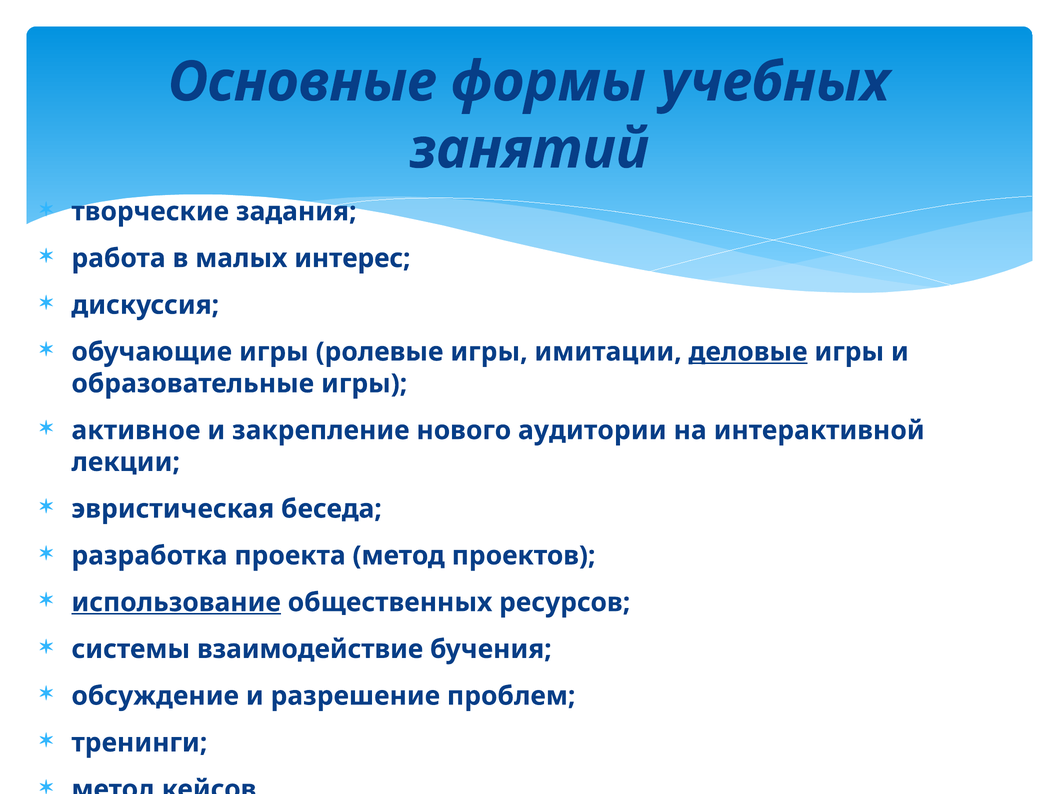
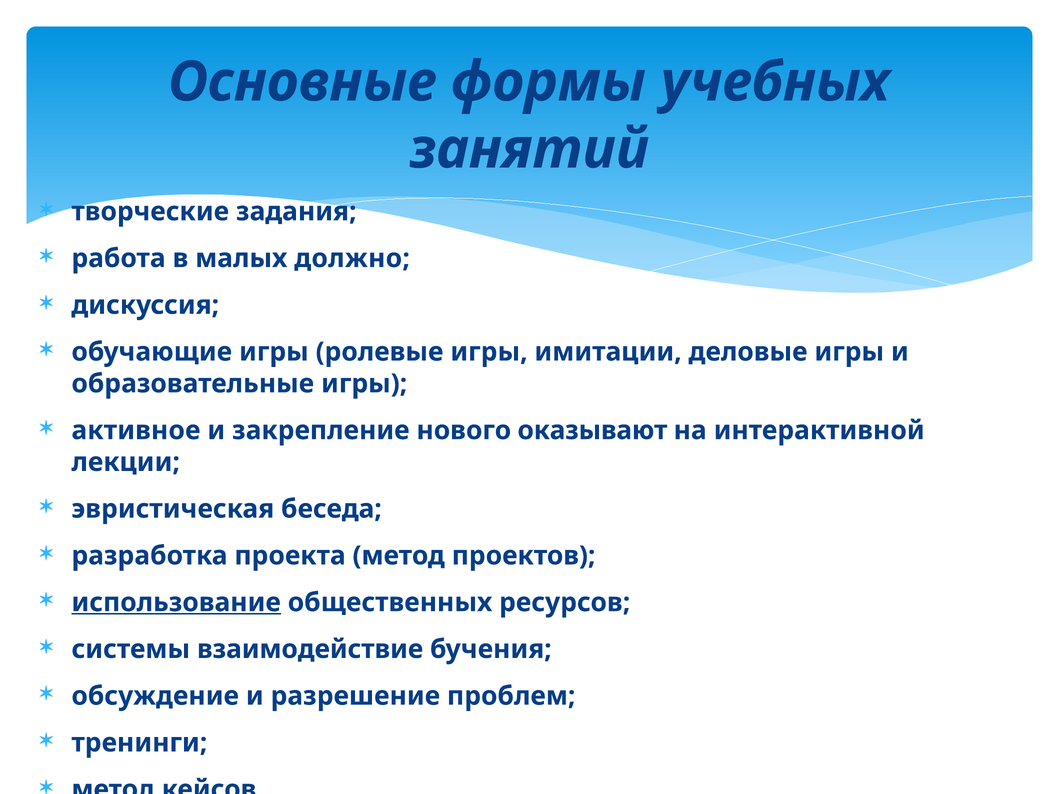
интерес: интерес -> должно
деловые underline: present -> none
аудитории: аудитории -> оказывают
